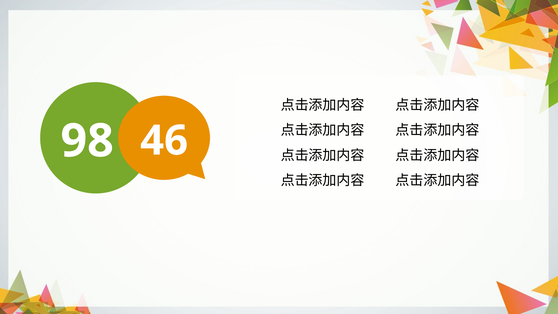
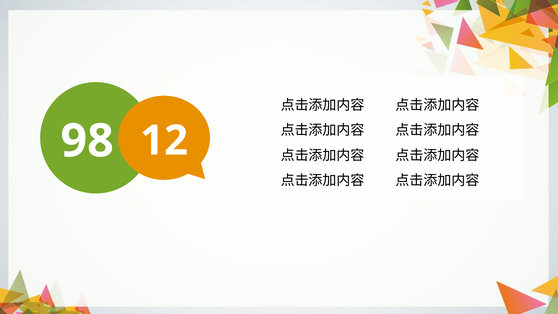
46: 46 -> 12
